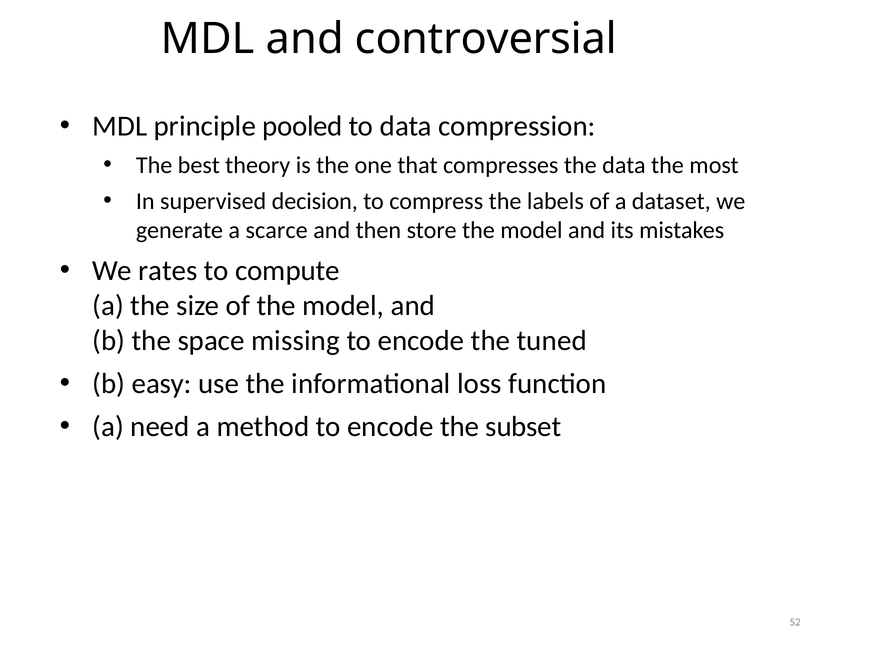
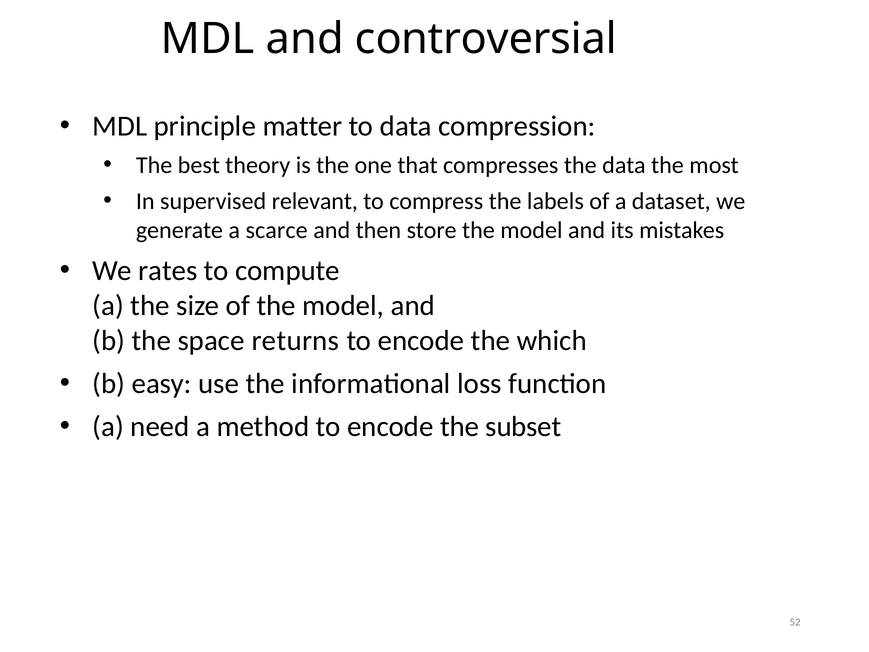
pooled: pooled -> matter
decision: decision -> relevant
missing: missing -> returns
tuned: tuned -> which
